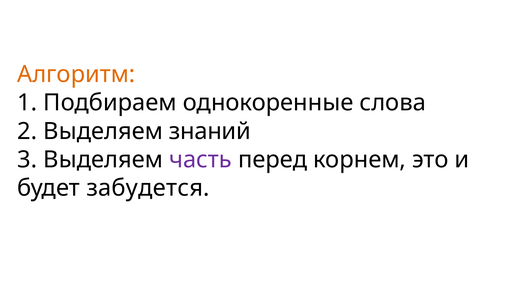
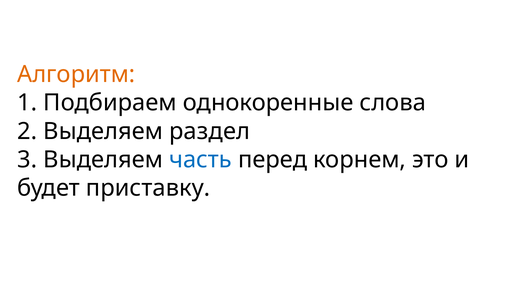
знаний: знаний -> раздел
часть colour: purple -> blue
забудется: забудется -> приставку
